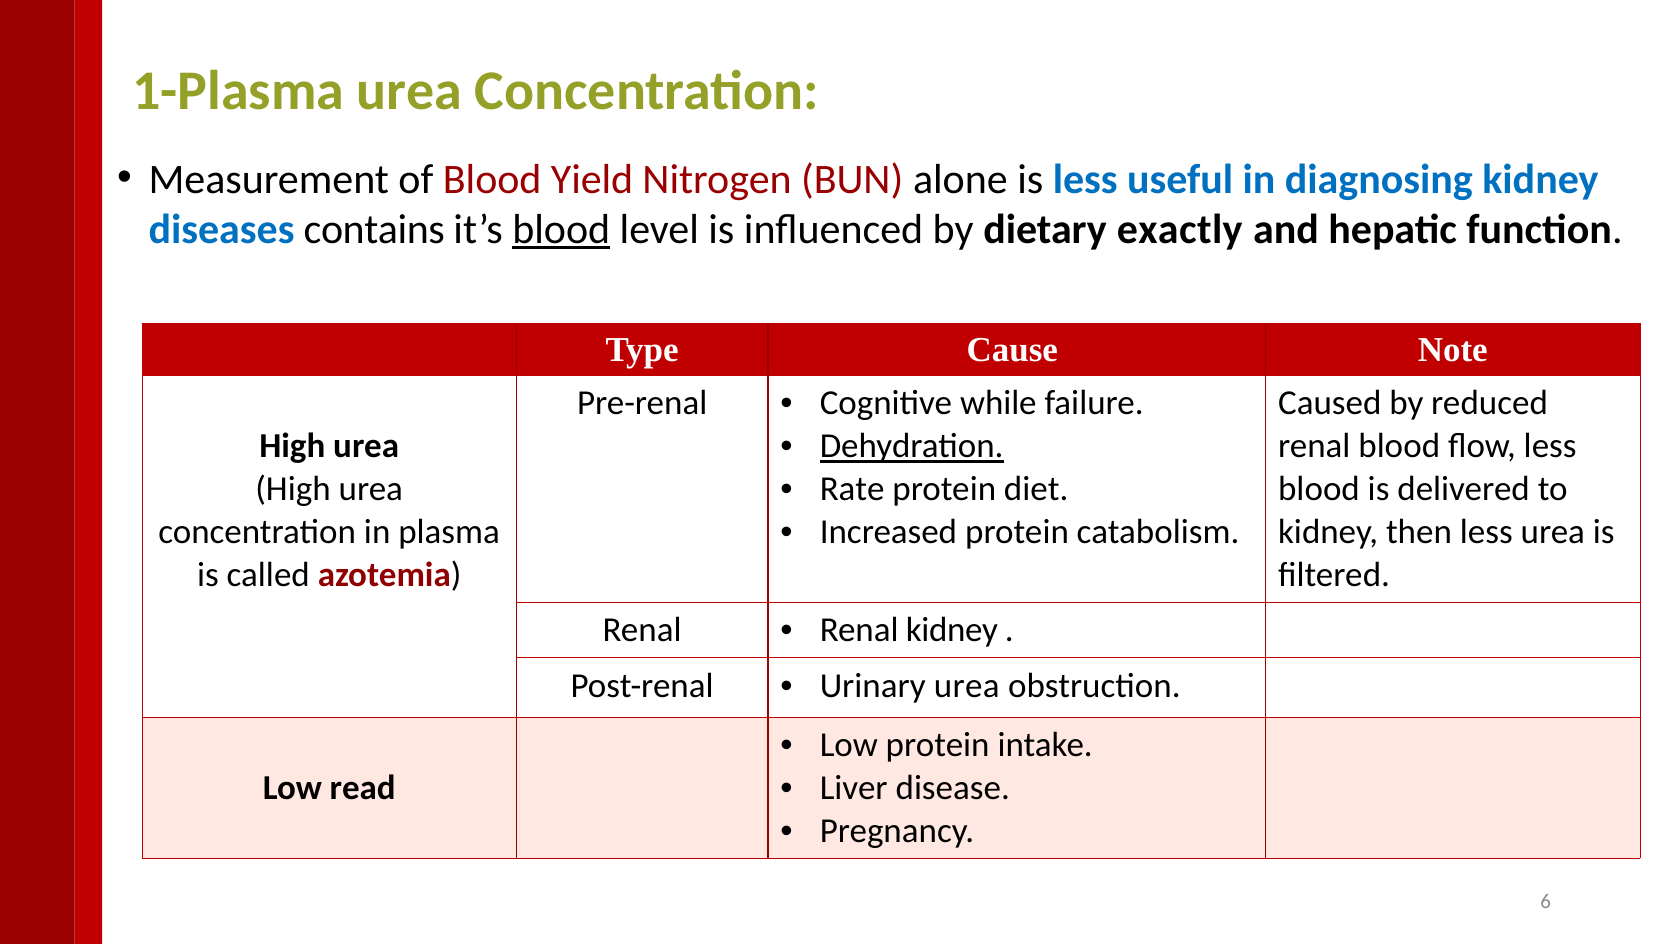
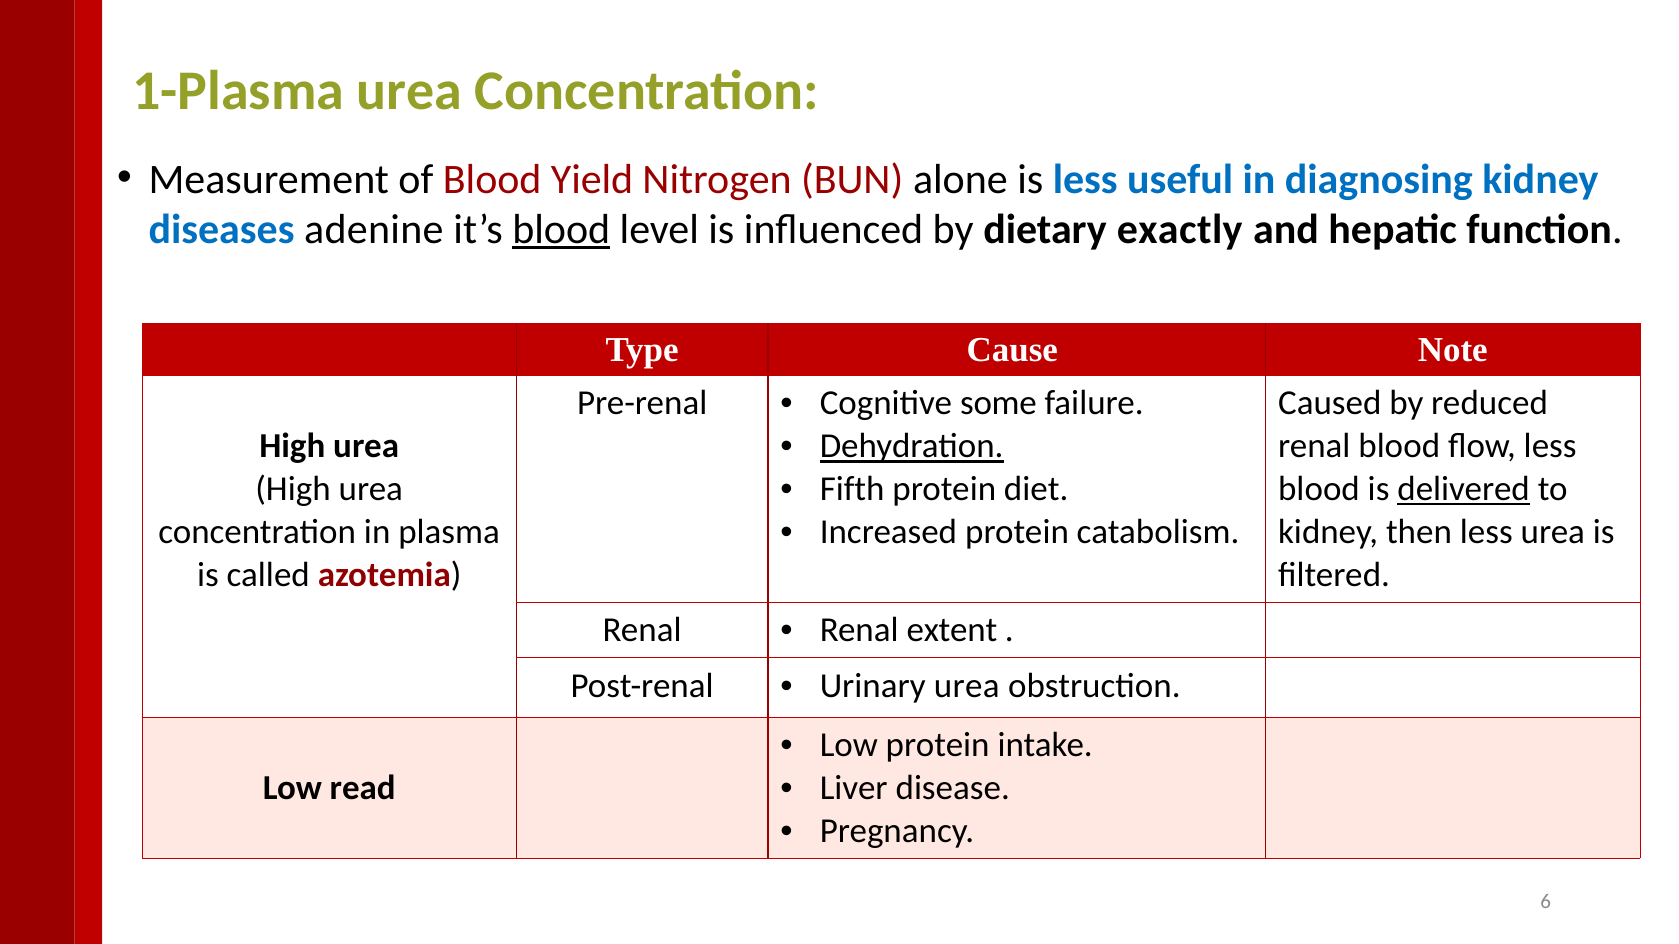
contains: contains -> adenine
while: while -> some
Rate: Rate -> Fifth
delivered underline: none -> present
Renal kidney: kidney -> extent
